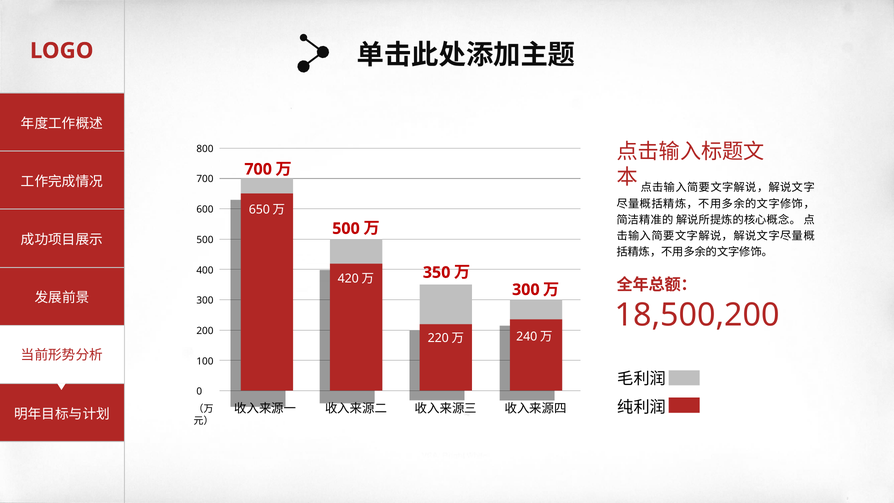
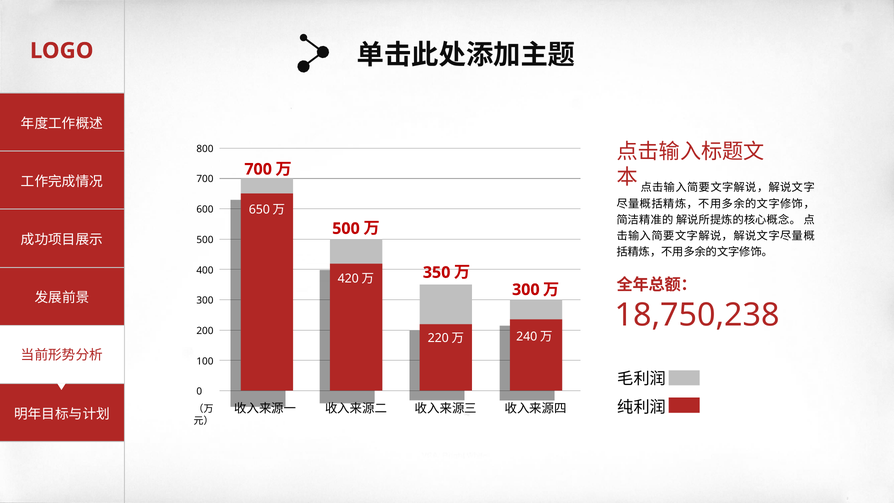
18,500,200: 18,500,200 -> 18,750,238
